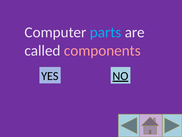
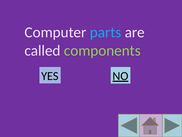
components colour: pink -> light green
